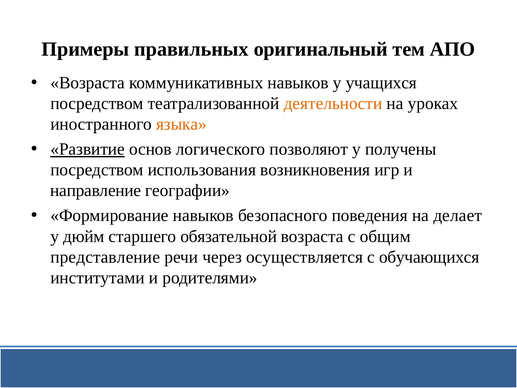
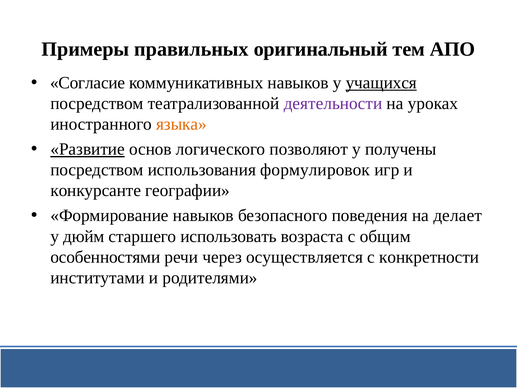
Возраста at (88, 83): Возраста -> Согласие
учащихся underline: none -> present
деятельности colour: orange -> purple
возникновения: возникновения -> формулировок
направление: направление -> конкурсанте
обязательной: обязательной -> использовать
представление: представление -> особенностями
обучающихся: обучающихся -> конкретности
